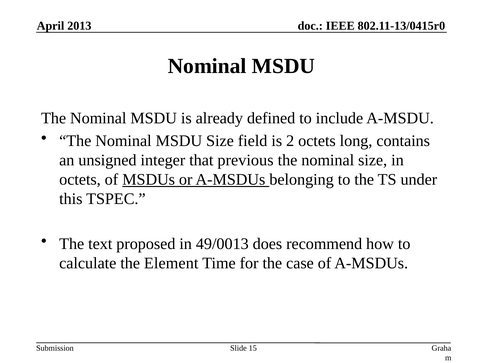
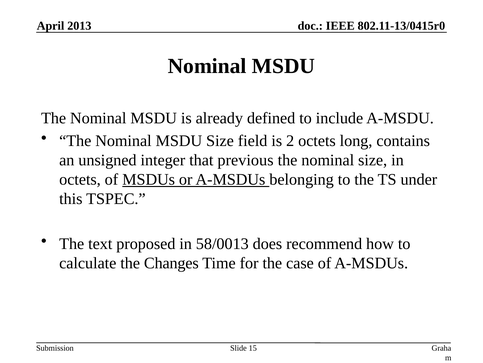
49/0013: 49/0013 -> 58/0013
Element: Element -> Changes
